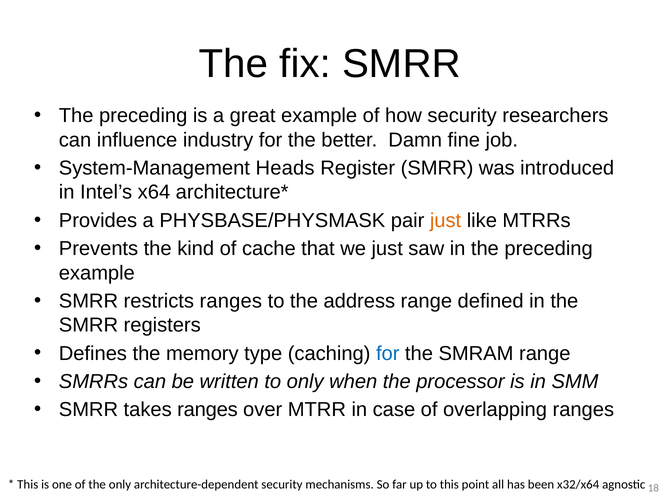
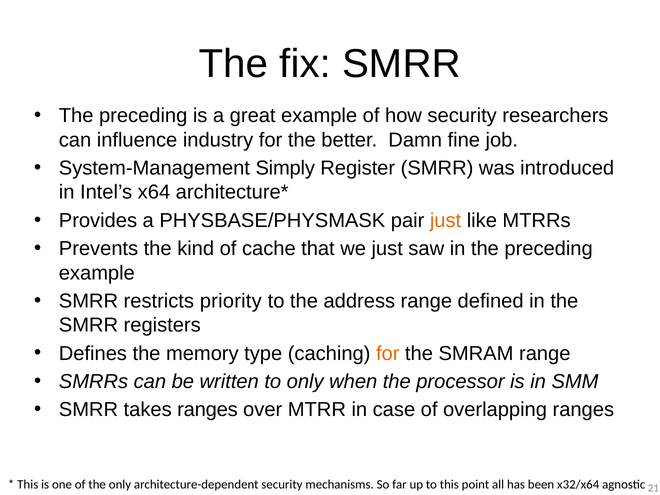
Heads: Heads -> Simply
restricts ranges: ranges -> priority
for at (388, 353) colour: blue -> orange
18: 18 -> 21
